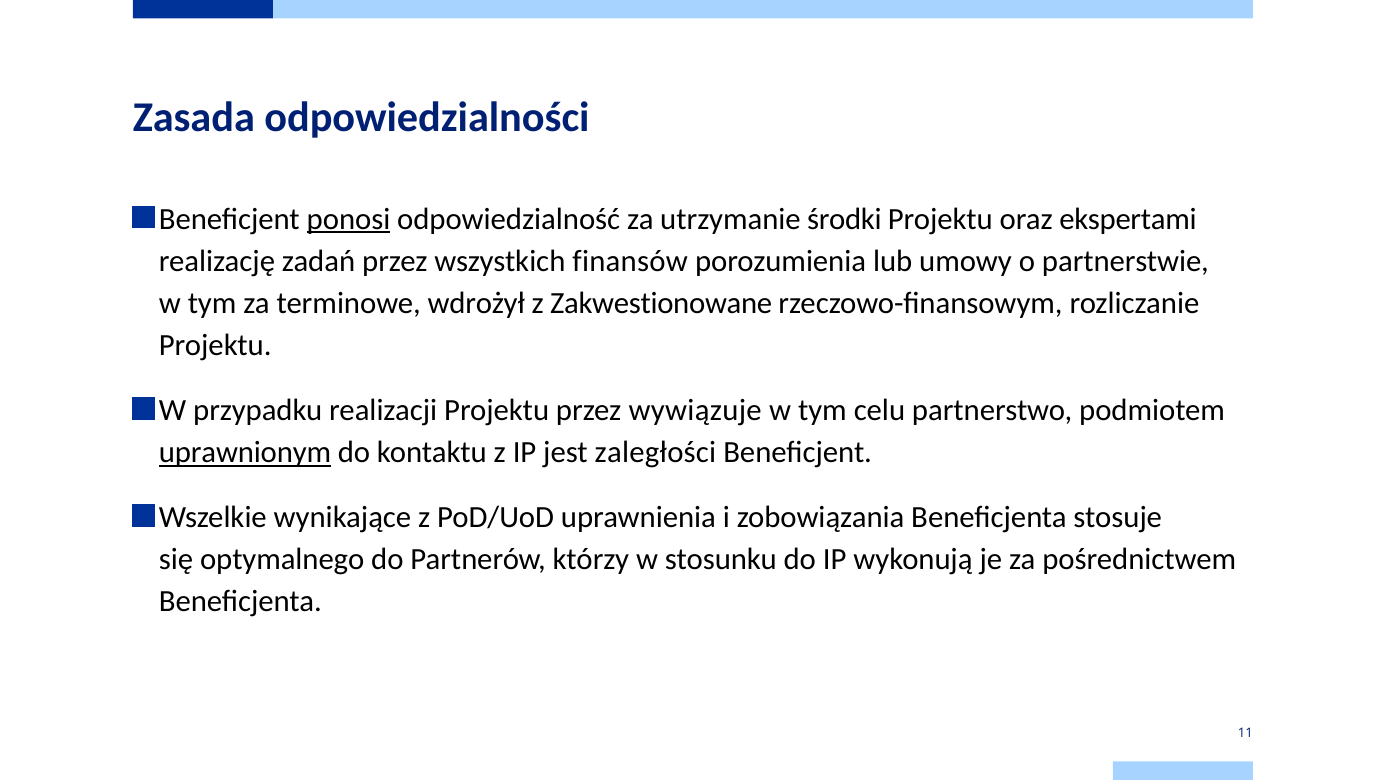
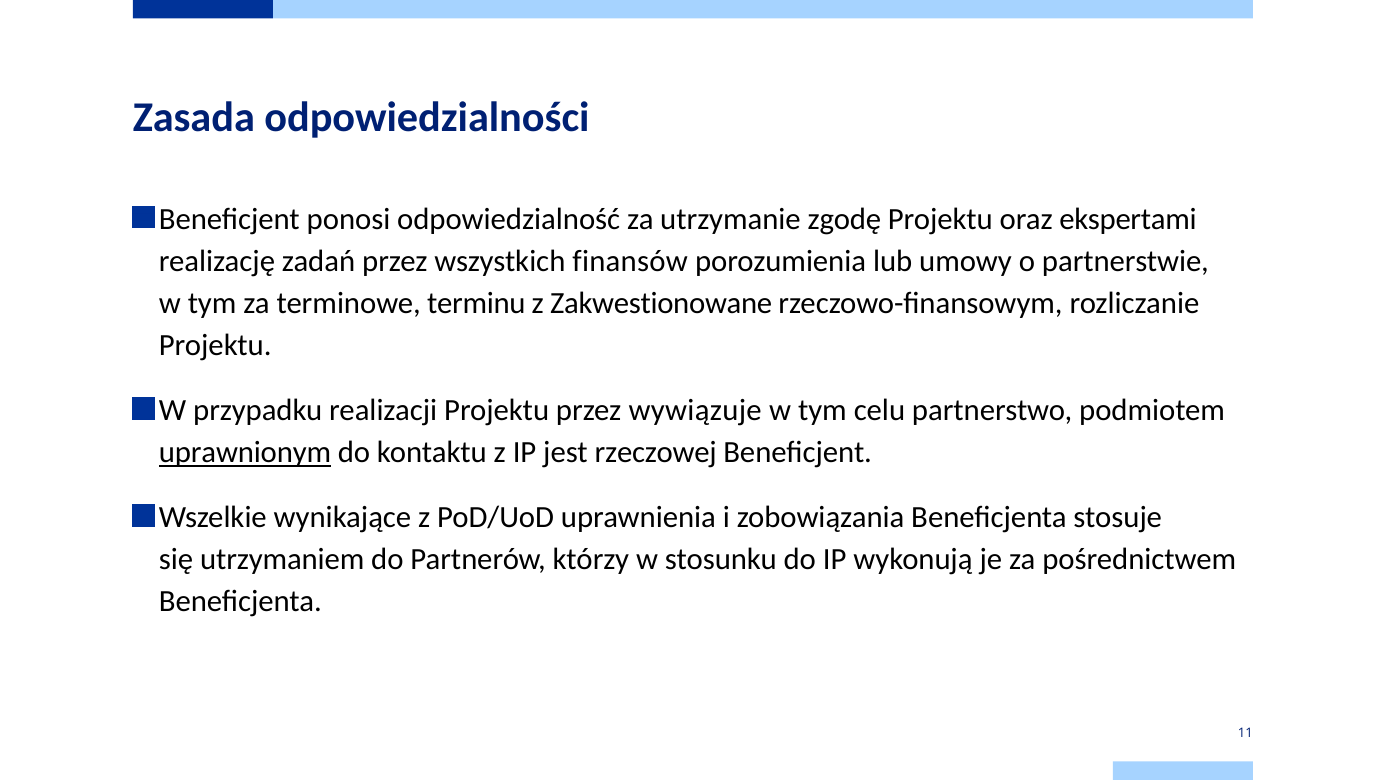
ponosi underline: present -> none
środki: środki -> zgodę
wdrożył: wdrożył -> terminu
zaległości: zaległości -> rzeczowej
optymalnego: optymalnego -> utrzymaniem
